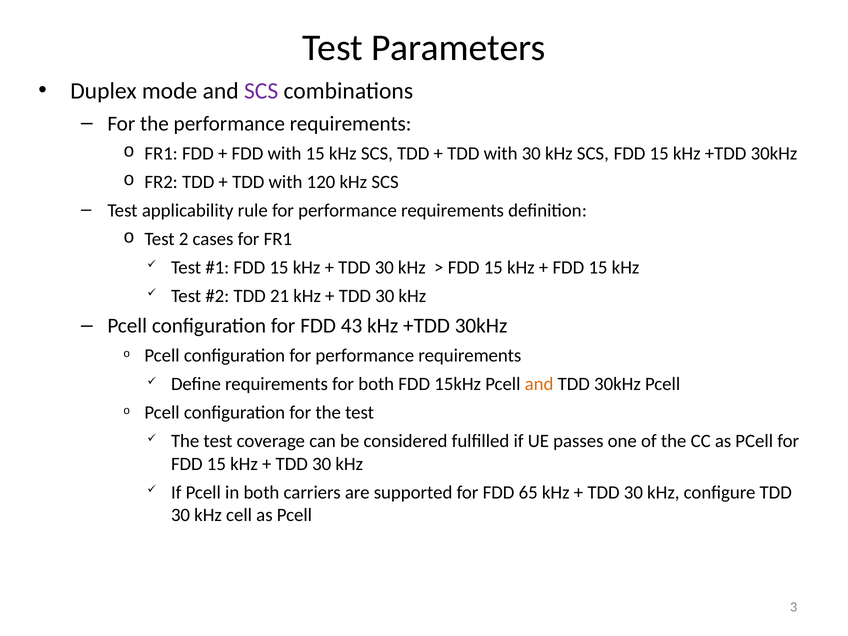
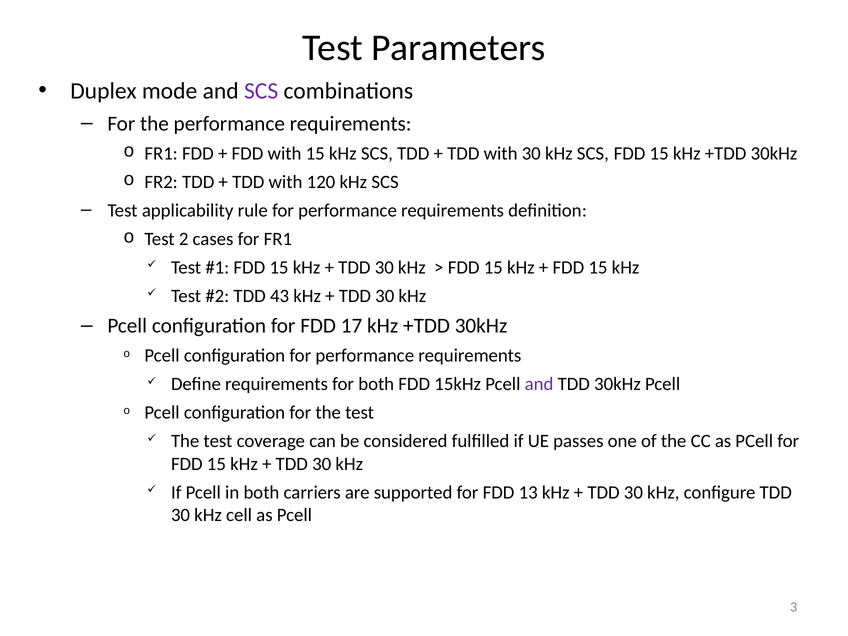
21: 21 -> 43
43: 43 -> 17
and at (539, 384) colour: orange -> purple
65: 65 -> 13
